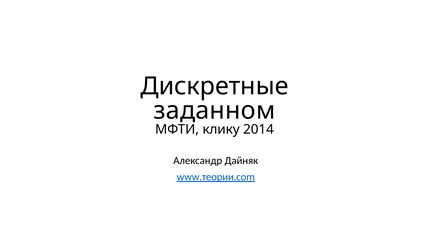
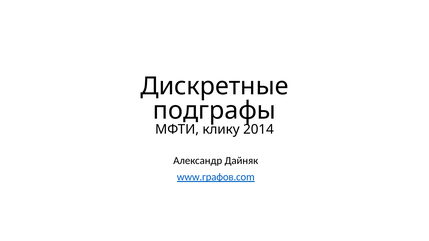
заданном: заданном -> подграфы
www.теории.com: www.теории.com -> www.графов.com
